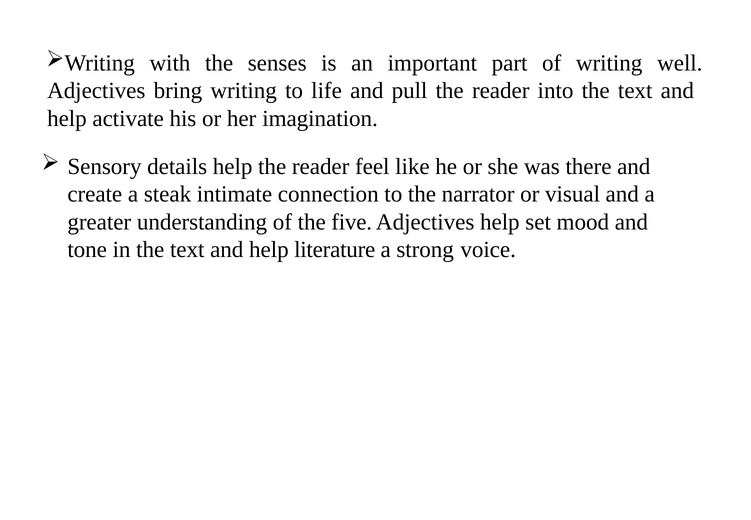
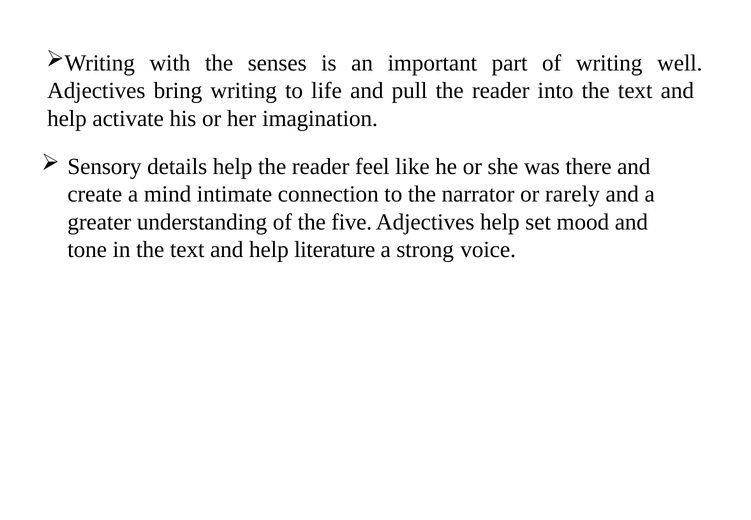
steak: steak -> mind
visual: visual -> rarely
